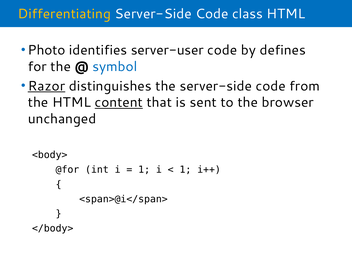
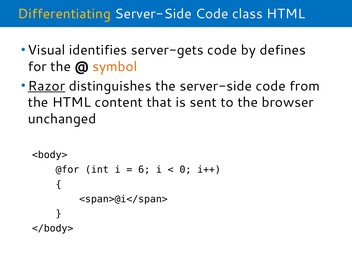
Photo: Photo -> Visual
server-user: server-user -> server-gets
symbol colour: blue -> orange
content underline: present -> none
1 at (144, 170): 1 -> 6
1 at (185, 170): 1 -> 0
